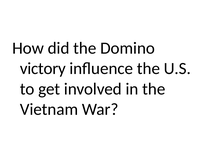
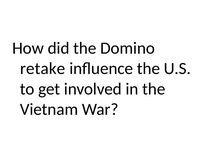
victory: victory -> retake
